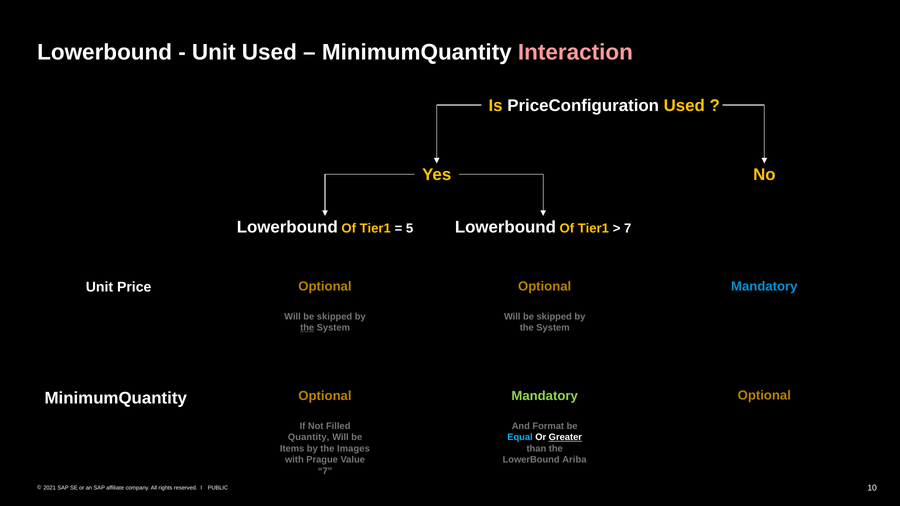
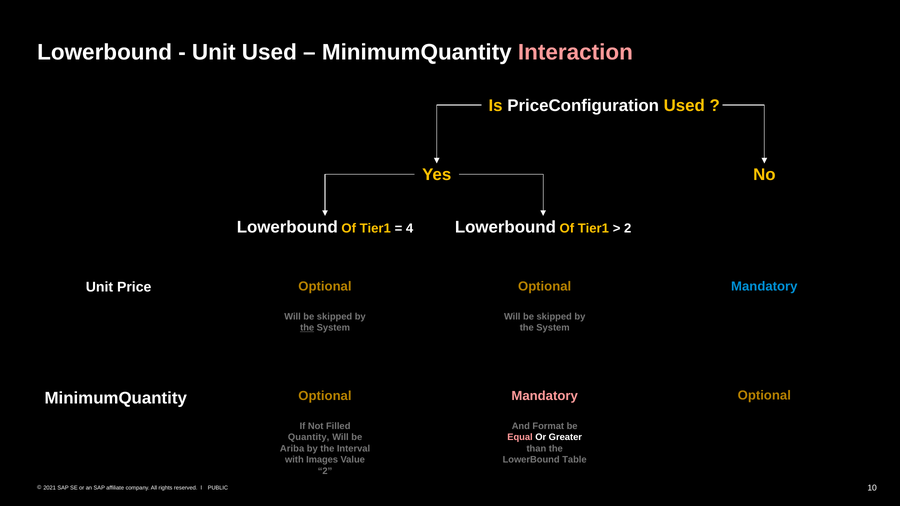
5: 5 -> 4
7 at (628, 229): 7 -> 2
Mandatory at (545, 396) colour: light green -> pink
Equal colour: light blue -> pink
Greater underline: present -> none
Items: Items -> Ariba
Images: Images -> Interval
Prague: Prague -> Images
Ariba: Ariba -> Table
7 at (325, 471): 7 -> 2
